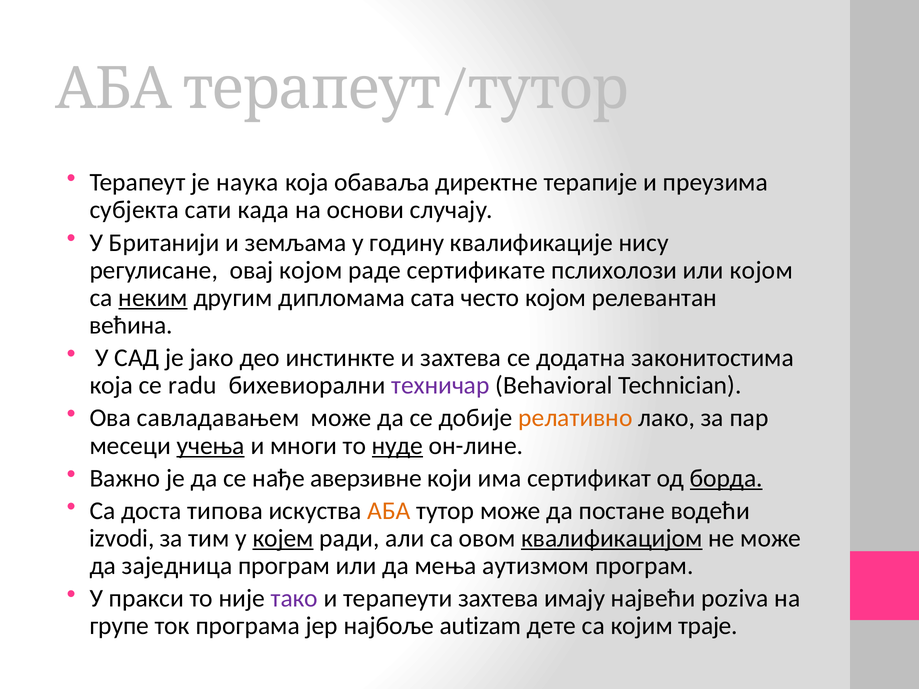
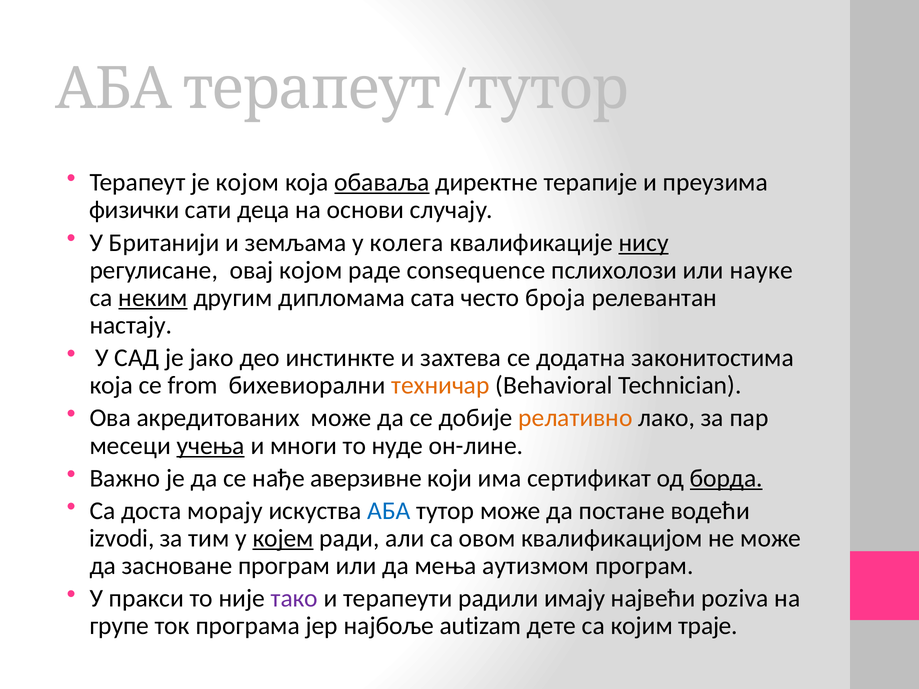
је наука: наука -> којом
обаваља underline: none -> present
субјекта: субјекта -> физички
када: када -> деца
годину: годину -> колега
нису underline: none -> present
сертификате: сертификате -> consequence
или којом: којом -> науке
често којом: којом -> броја
већина: већина -> настају
radu: radu -> from
техничар colour: purple -> orange
савладавањем: савладавањем -> акредитованих
нуде underline: present -> none
типова: типова -> морају
АБА colour: orange -> blue
квалификацијом underline: present -> none
заједница: заједница -> засноване
терапеути захтева: захтева -> радили
